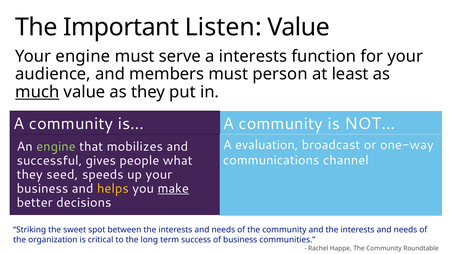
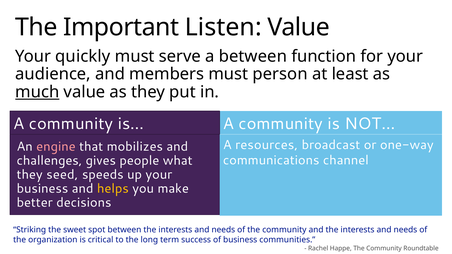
Your engine: engine -> quickly
a interests: interests -> between
evaluation: evaluation -> resources
engine at (56, 147) colour: light green -> pink
successful: successful -> challenges
make underline: present -> none
